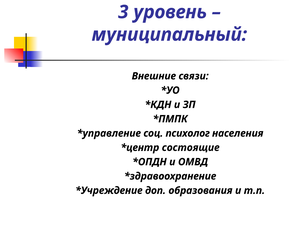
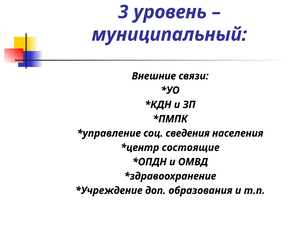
психолог: психолог -> сведения
